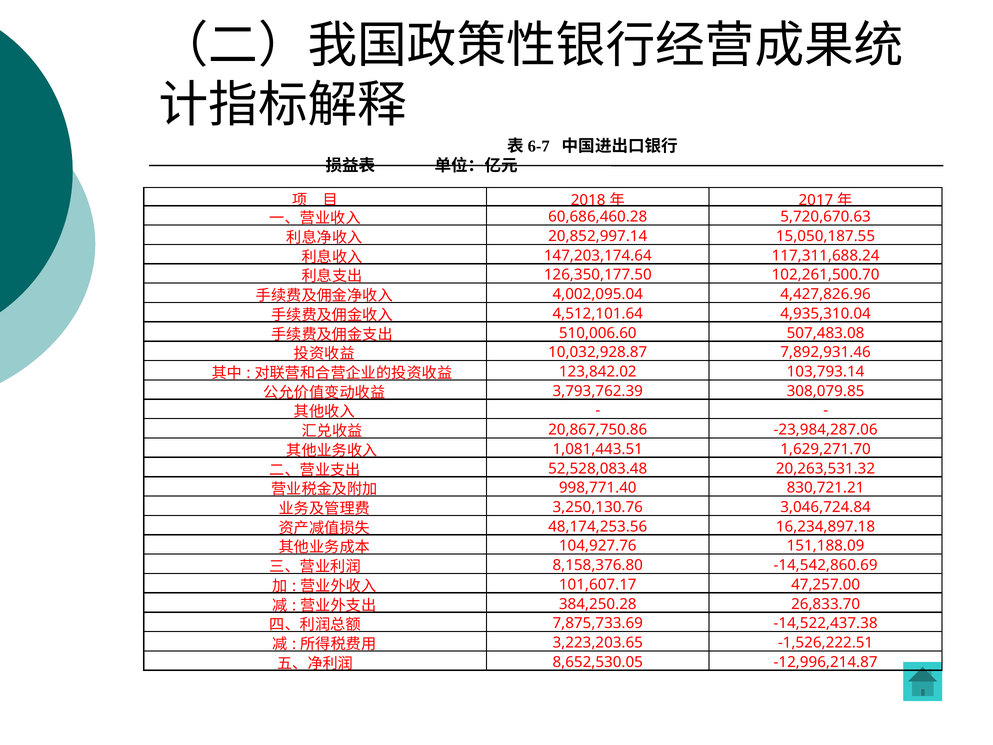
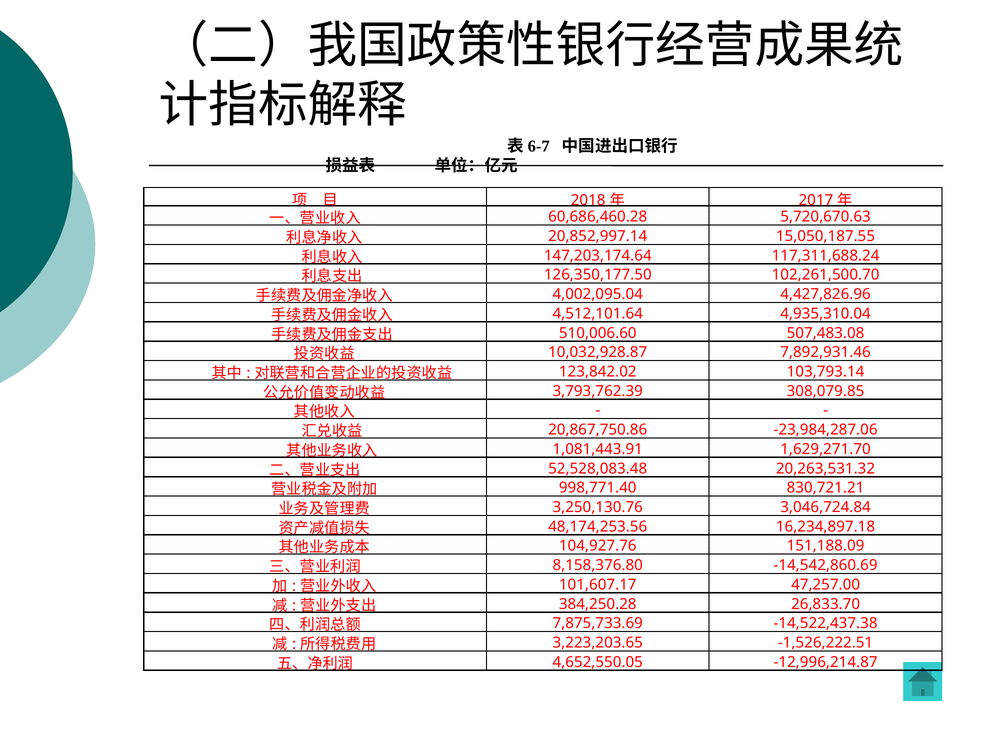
1,081,443.51: 1,081,443.51 -> 1,081,443.91
8,652,530.05: 8,652,530.05 -> 4,652,550.05
